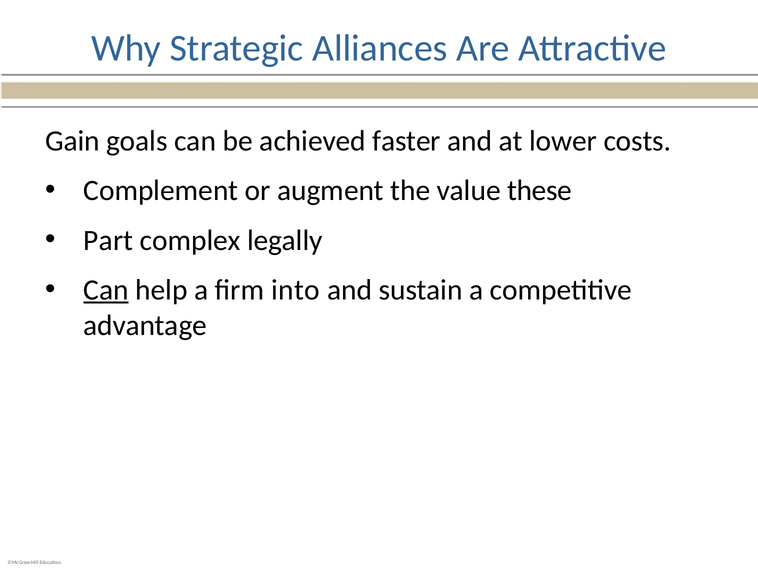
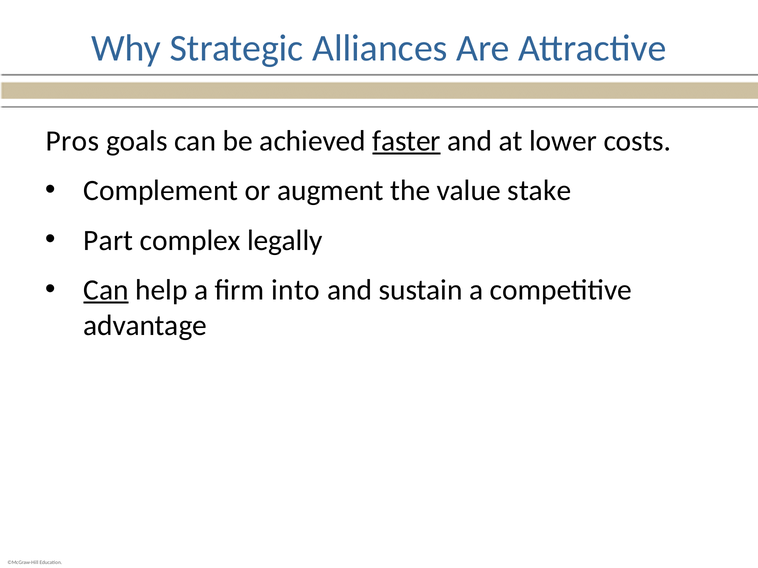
Gain: Gain -> Pros
faster underline: none -> present
these: these -> stake
